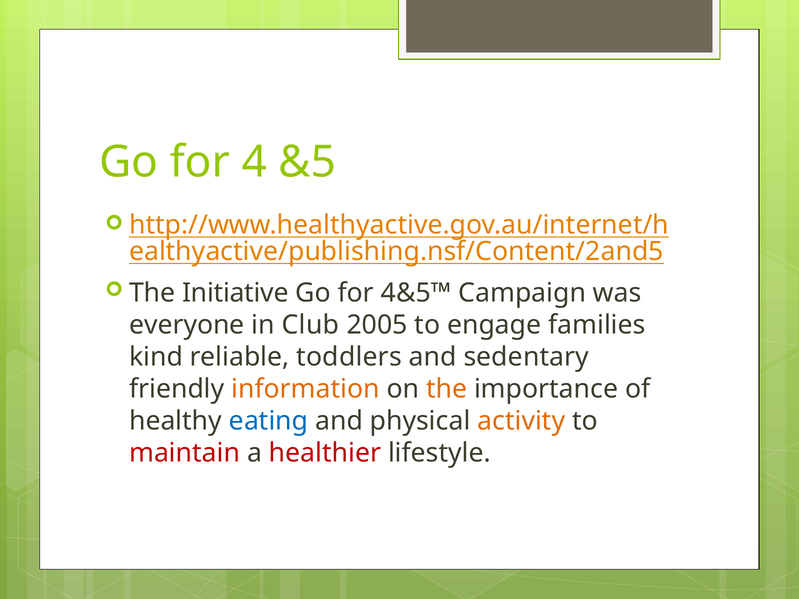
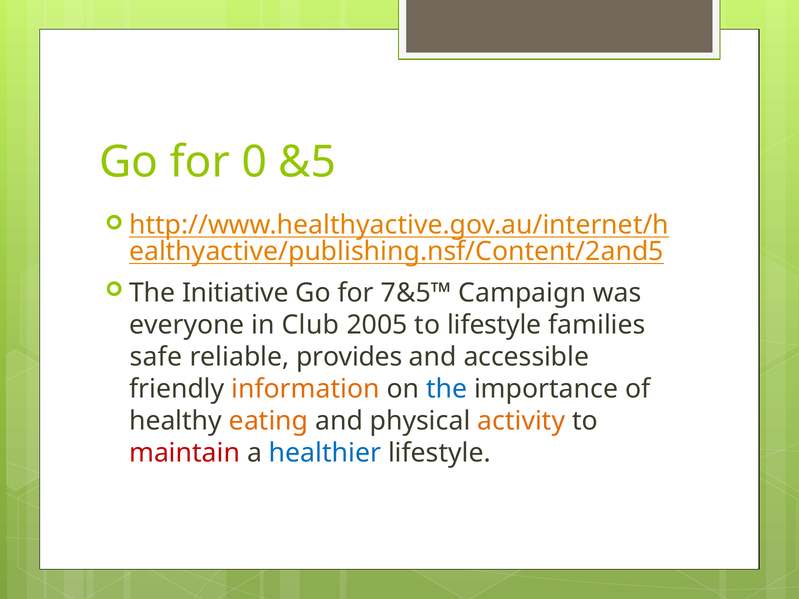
4: 4 -> 0
4&5™: 4&5™ -> 7&5™
to engage: engage -> lifestyle
kind: kind -> safe
toddlers: toddlers -> provides
sedentary: sedentary -> accessible
the at (447, 389) colour: orange -> blue
eating colour: blue -> orange
healthier colour: red -> blue
